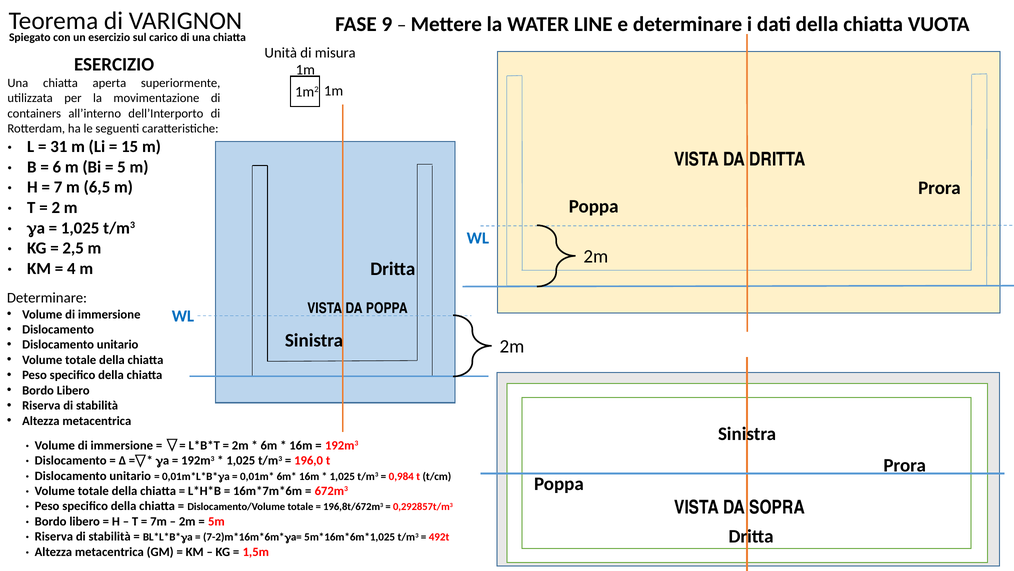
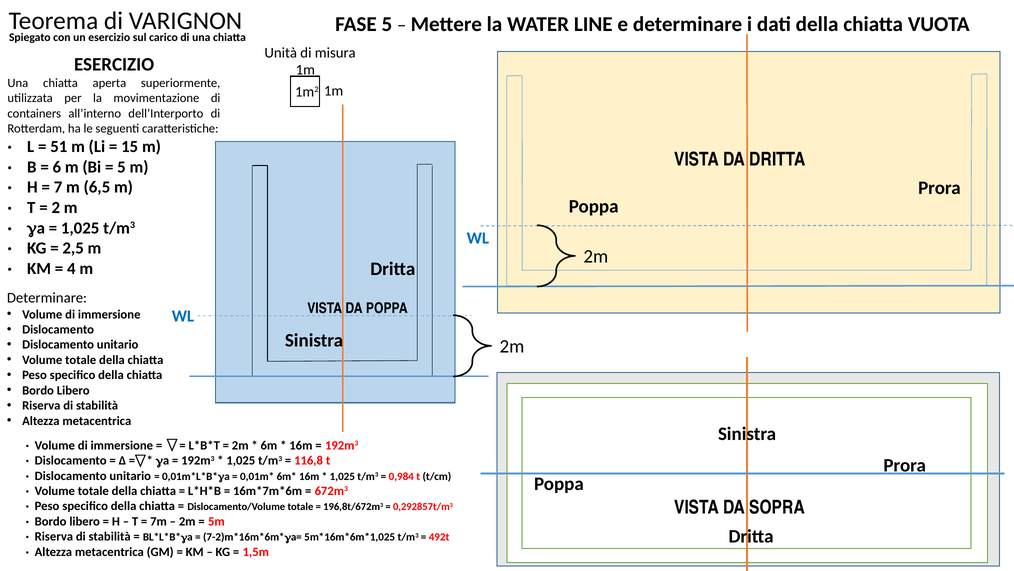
FASE 9: 9 -> 5
31: 31 -> 51
196,0: 196,0 -> 116,8
